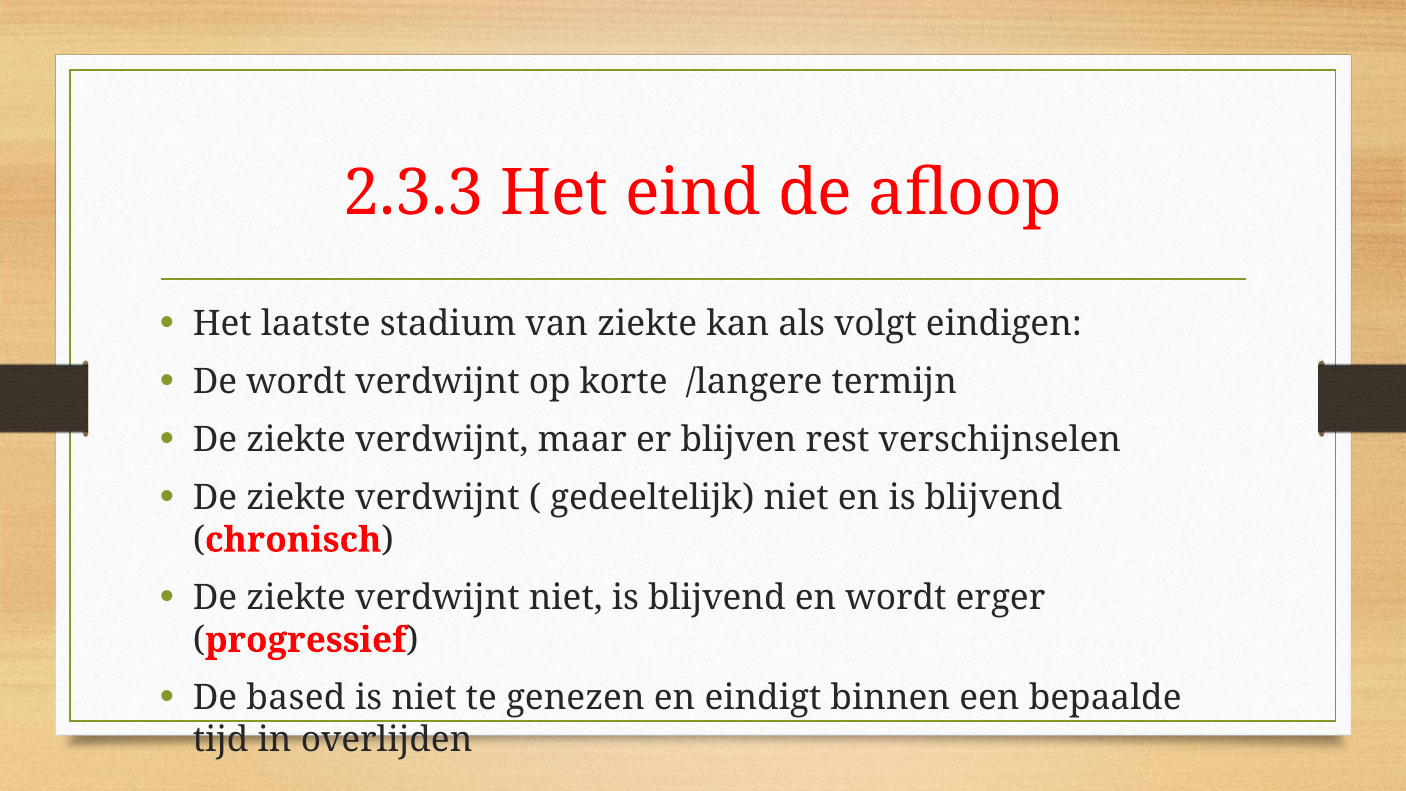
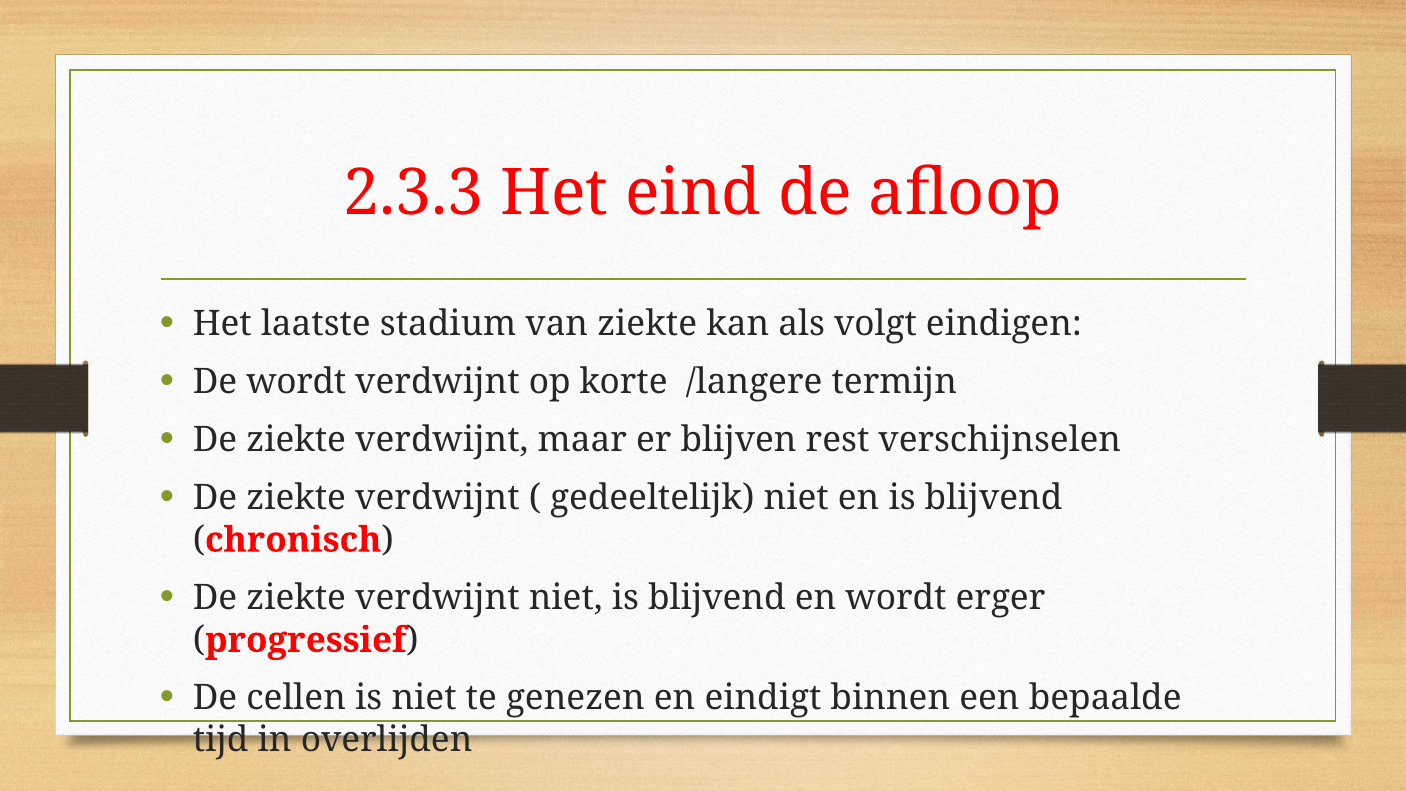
based: based -> cellen
